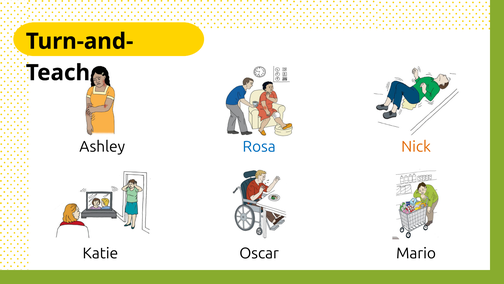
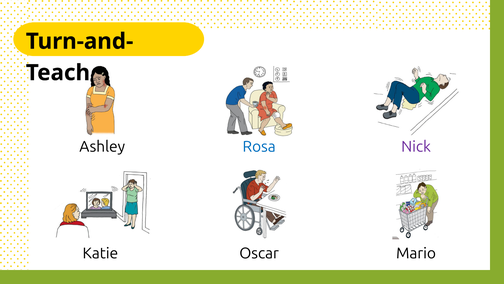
Nick colour: orange -> purple
